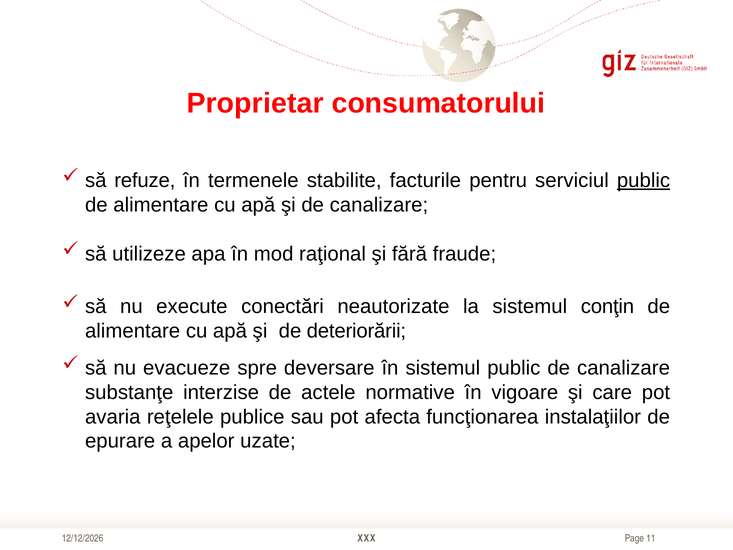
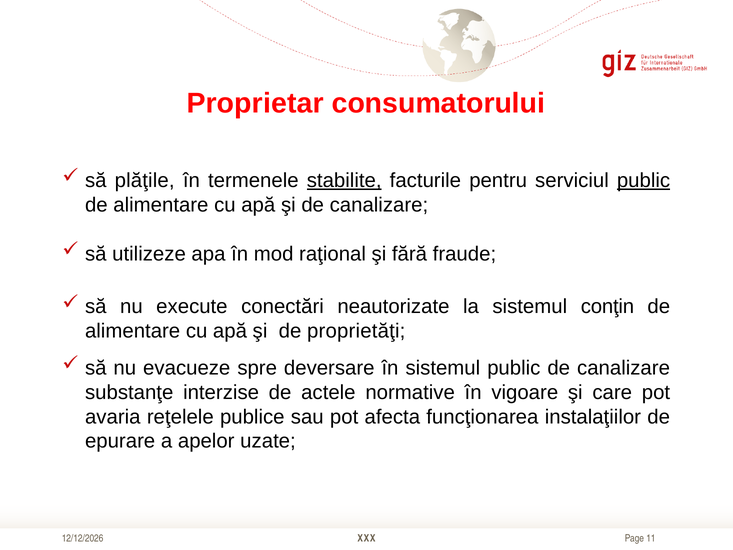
refuze: refuze -> plăţile
stabilite underline: none -> present
deteriorării: deteriorării -> proprietăţi
